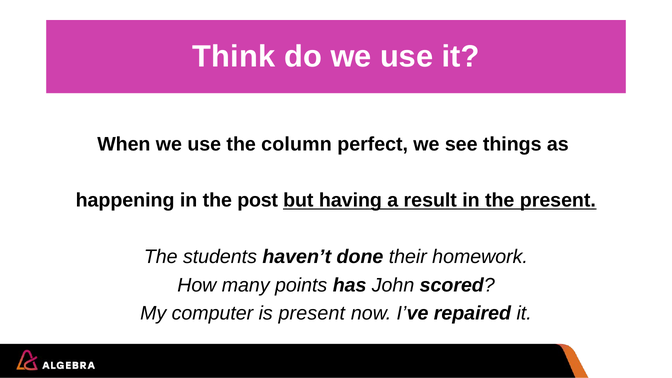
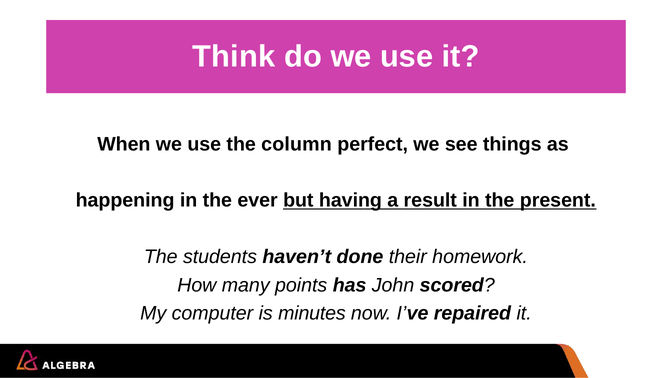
post: post -> ever
is present: present -> minutes
